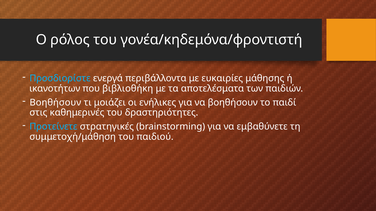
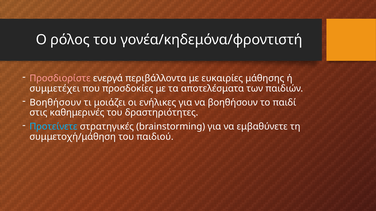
Προσδιορίστε colour: light blue -> pink
ικανοτήτων: ικανοτήτων -> συμμετέχει
βιβλιοθήκη: βιβλιοθήκη -> προσδοκίες
